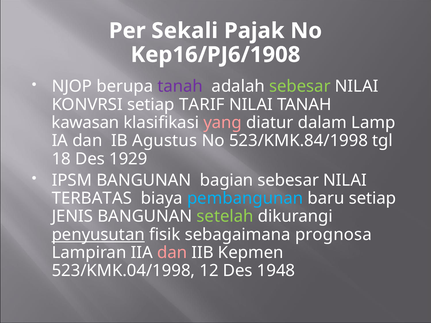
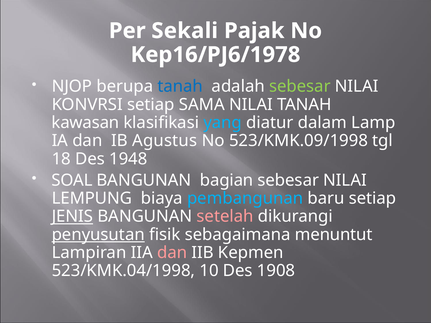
Kep16/PJ6/1908: Kep16/PJ6/1908 -> Kep16/PJ6/1978
tanah at (180, 87) colour: purple -> blue
TARIF: TARIF -> SAMA
yang colour: pink -> light blue
523/KMK.84/1998: 523/KMK.84/1998 -> 523/KMK.09/1998
1929: 1929 -> 1948
IPSM: IPSM -> SOAL
TERBATAS: TERBATAS -> LEMPUNG
JENIS underline: none -> present
setelah colour: light green -> pink
prognosa: prognosa -> menuntut
12: 12 -> 10
1948: 1948 -> 1908
